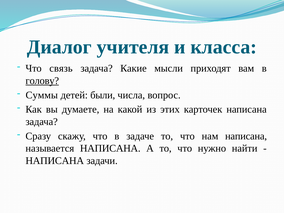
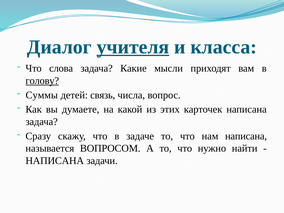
учителя underline: none -> present
связь: связь -> слова
были: были -> связь
называется НАПИСАНА: НАПИСАНА -> ВОПРОСОМ
